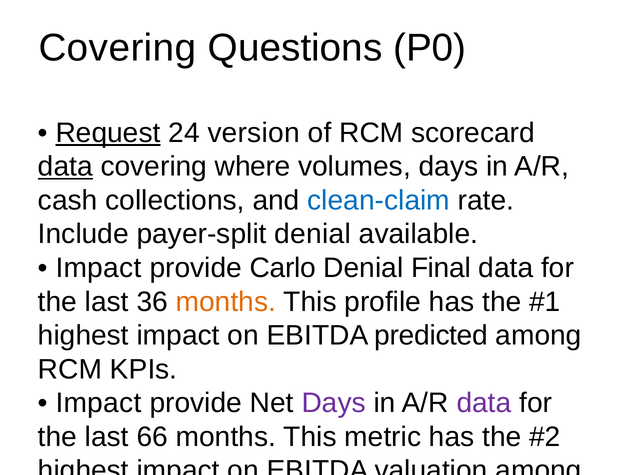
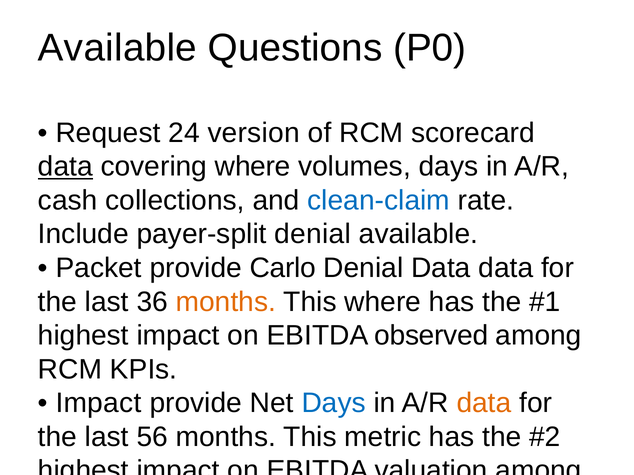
Covering at (117, 48): Covering -> Available
Request underline: present -> none
Impact at (99, 268): Impact -> Packet
Denial Final: Final -> Data
This profile: profile -> where
predicted: predicted -> observed
Days at (334, 404) colour: purple -> blue
data at (484, 404) colour: purple -> orange
66: 66 -> 56
